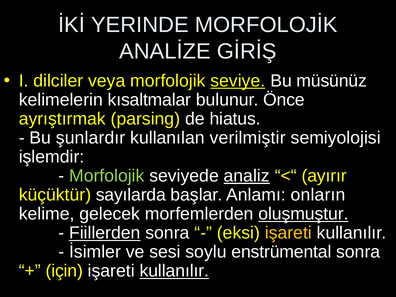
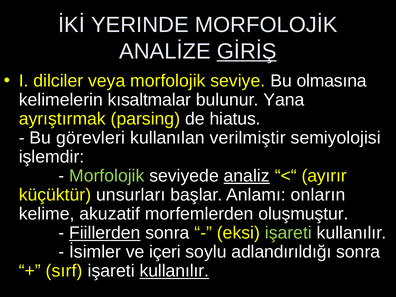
GİRİŞ underline: none -> present
seviye underline: present -> none
müsünüz: müsünüz -> olmasına
Önce: Önce -> Yana
şunlardır: şunlardır -> görevleri
sayılarda: sayılarda -> unsurları
gelecek: gelecek -> akuzatif
oluşmuştur underline: present -> none
işareti at (288, 233) colour: yellow -> light green
sesi: sesi -> içeri
enstrümental: enstrümental -> adlandırıldığı
için: için -> sırf
